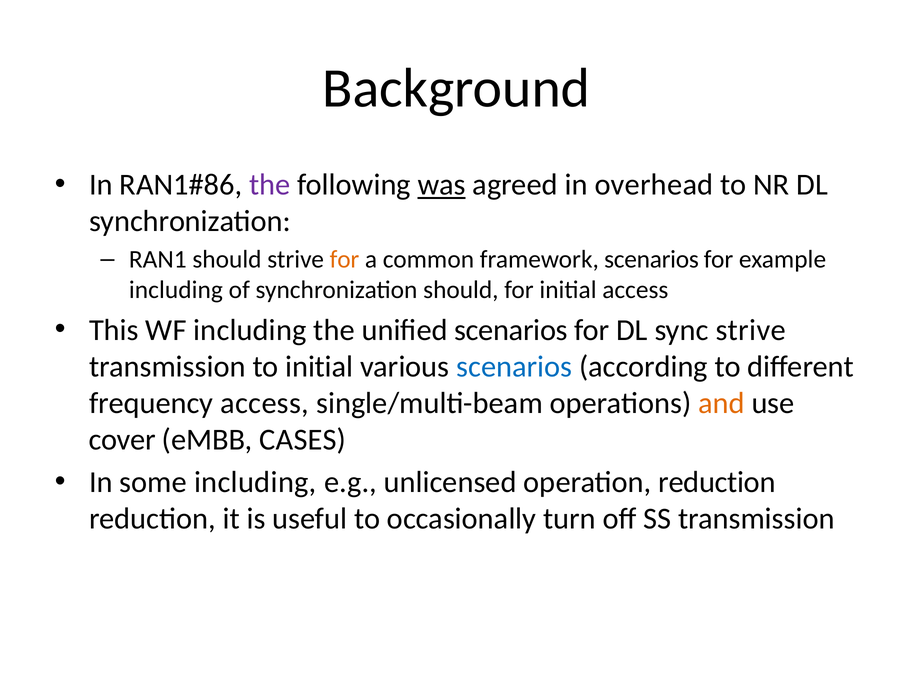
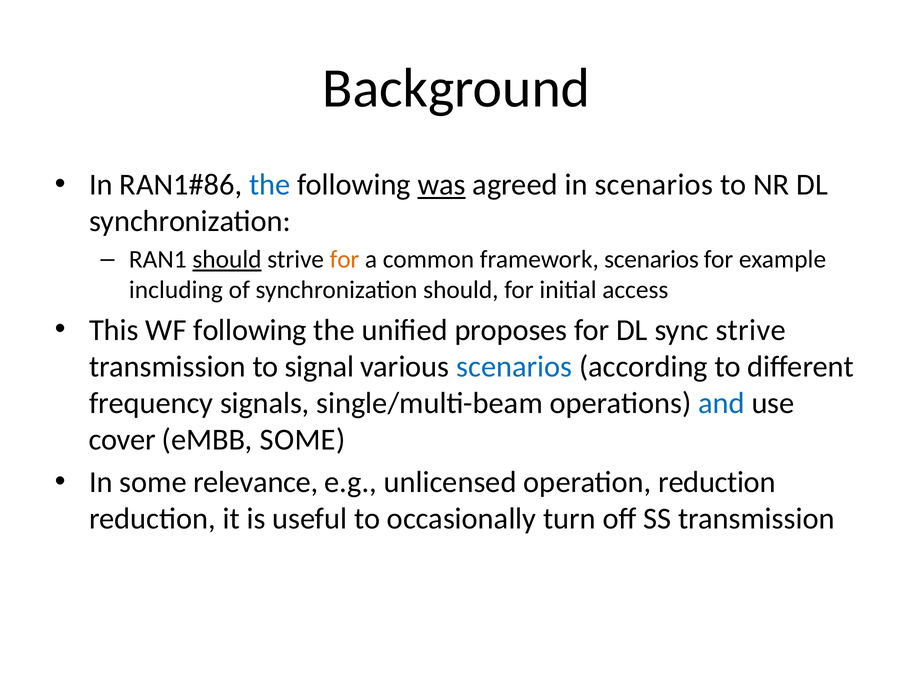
the at (270, 185) colour: purple -> blue
in overhead: overhead -> scenarios
should at (227, 259) underline: none -> present
WF including: including -> following
unified scenarios: scenarios -> proposes
to initial: initial -> signal
frequency access: access -> signals
and colour: orange -> blue
eMBB CASES: CASES -> SOME
some including: including -> relevance
